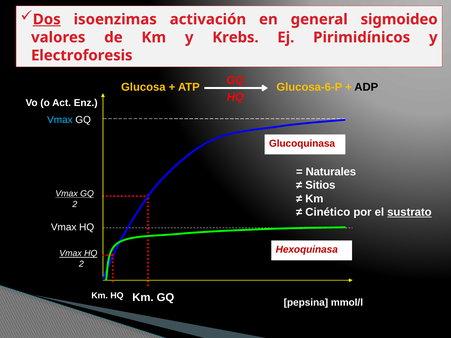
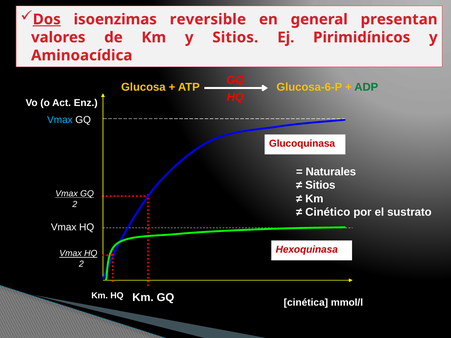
activación: activación -> reversible
sigmoideo: sigmoideo -> presentan
y Krebs: Krebs -> Sitios
Electroforesis: Electroforesis -> Aminoacídica
ADP colour: black -> green
sustrato underline: present -> none
pepsina: pepsina -> cinética
